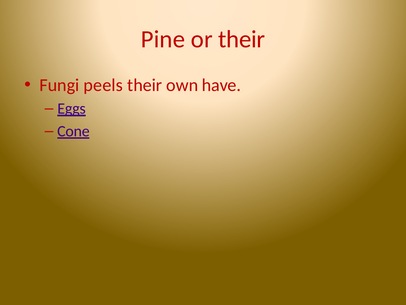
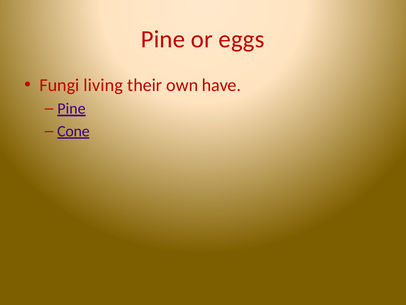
or their: their -> eggs
peels: peels -> living
Eggs at (72, 108): Eggs -> Pine
